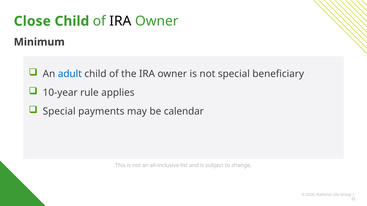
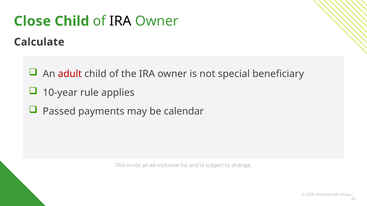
Minimum: Minimum -> Calculate
adult colour: blue -> red
Special at (59, 112): Special -> Passed
